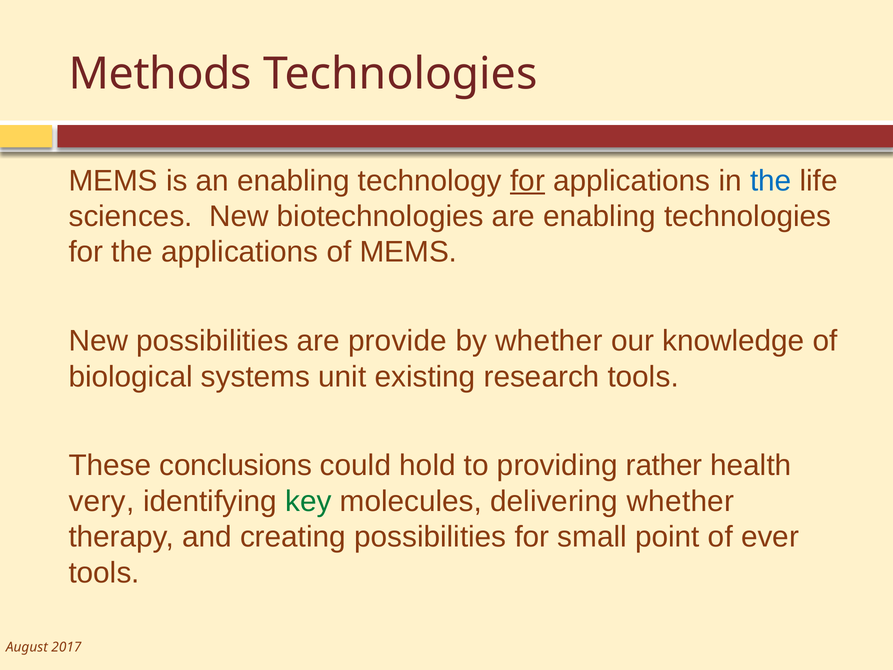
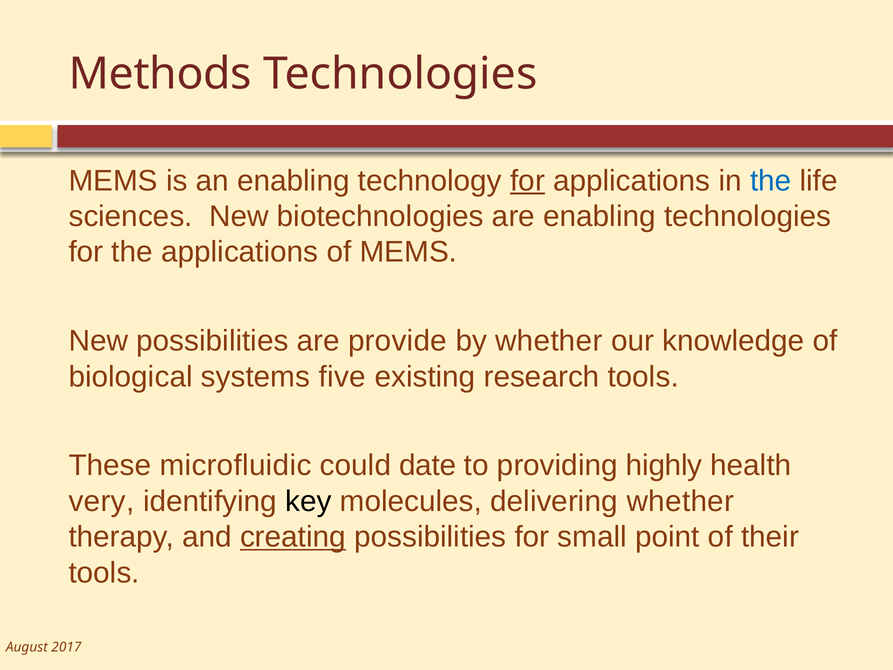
unit: unit -> five
conclusions: conclusions -> microfluidic
hold: hold -> date
rather: rather -> highly
key colour: green -> black
creating underline: none -> present
ever: ever -> their
